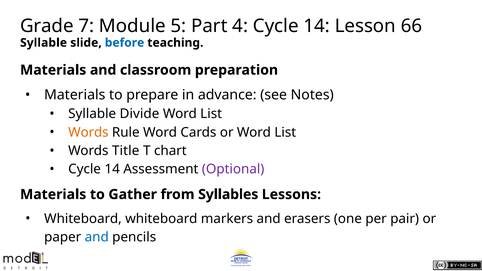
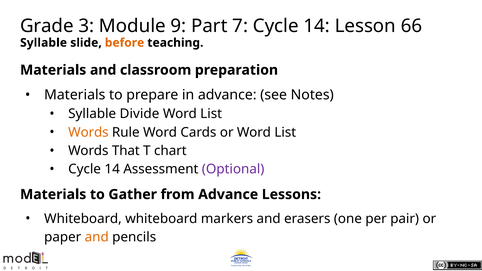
7: 7 -> 3
5: 5 -> 9
4: 4 -> 7
before colour: blue -> orange
Title: Title -> That
from Syllables: Syllables -> Advance
and at (97, 237) colour: blue -> orange
